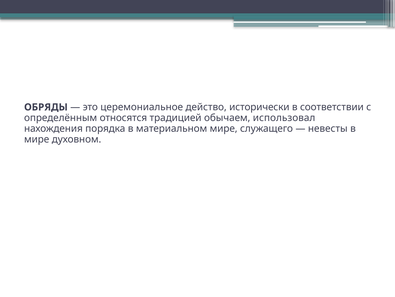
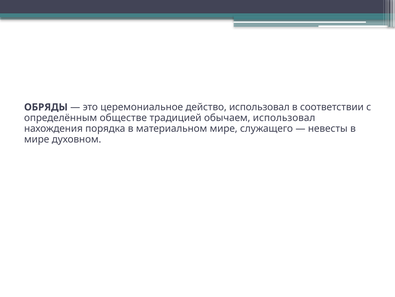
действо исторически: исторически -> использовал
относятся: относятся -> обществе
